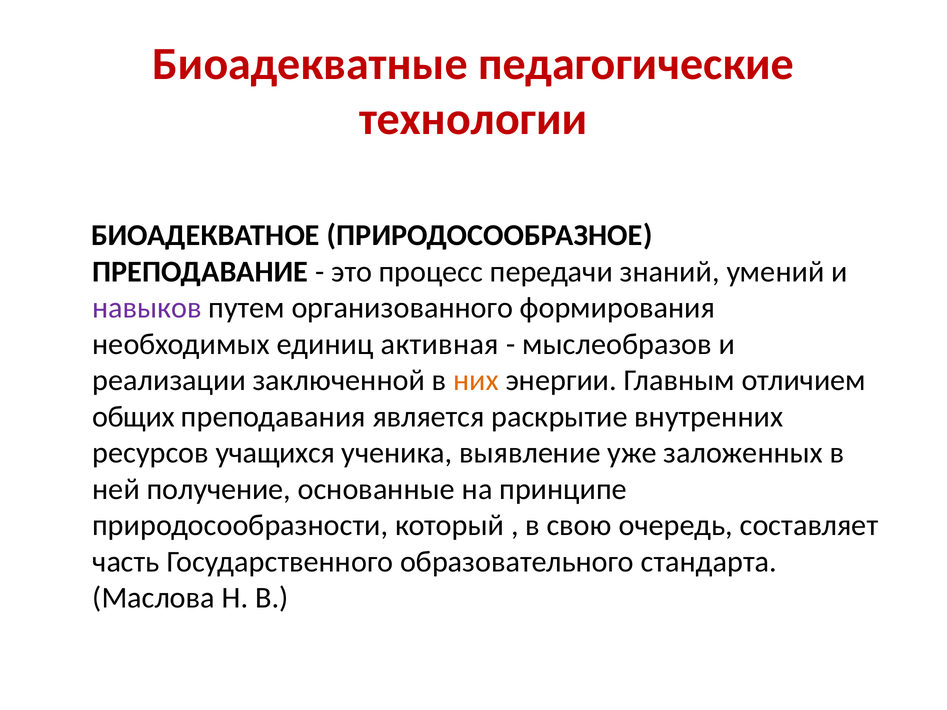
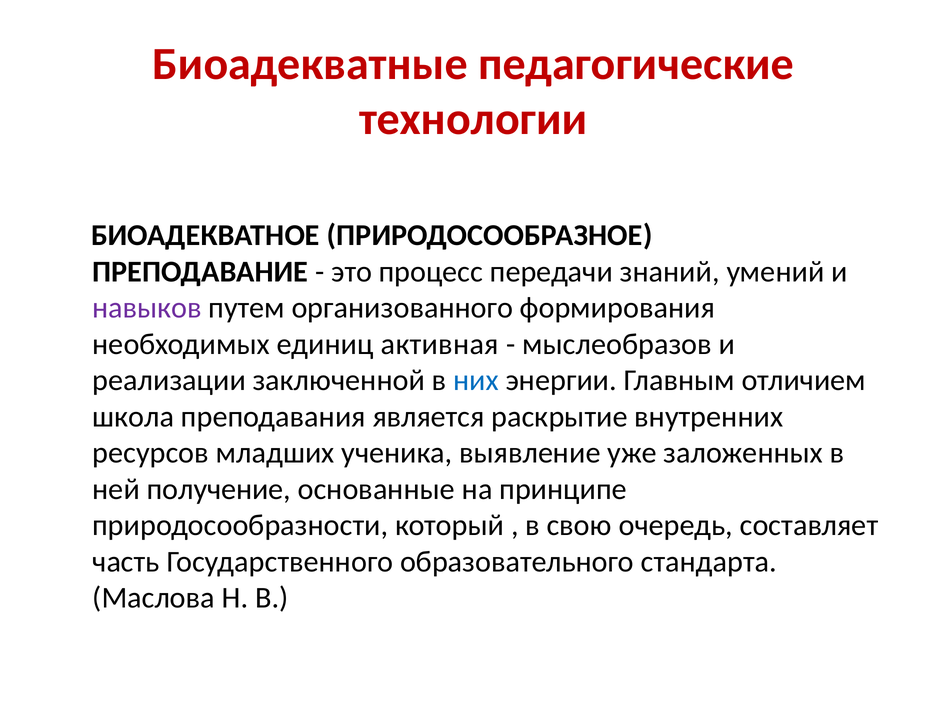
них colour: orange -> blue
общих: общих -> школа
учащихся: учащихся -> младших
